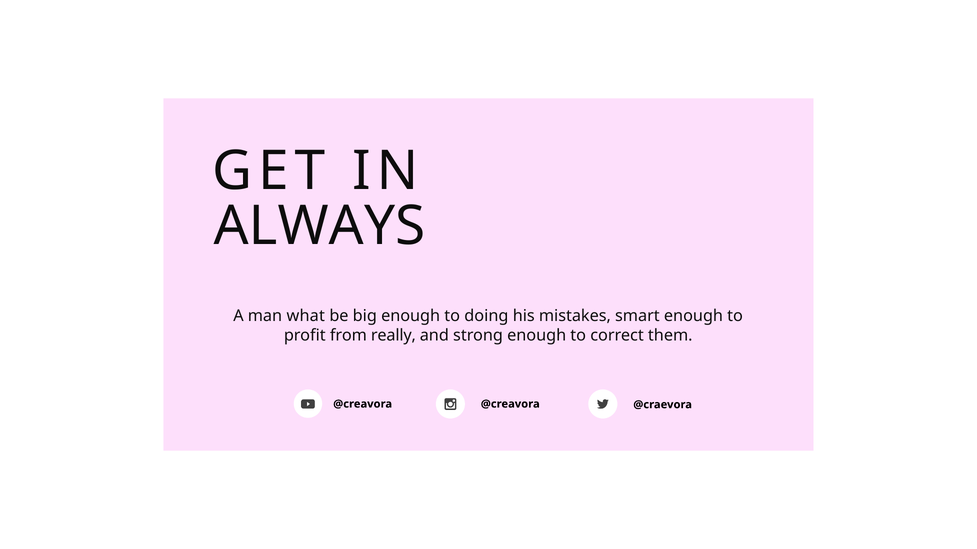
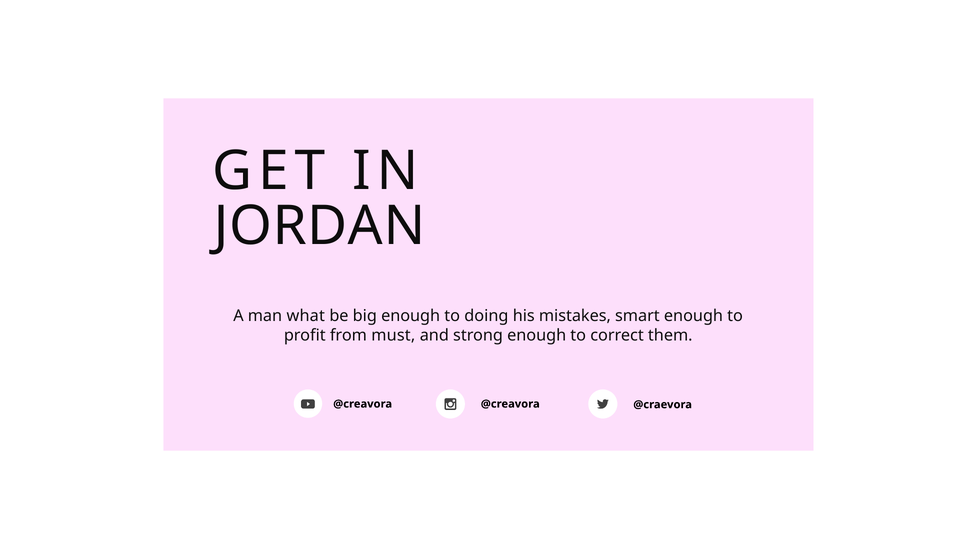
ALWAYS: ALWAYS -> JORDAN
really: really -> must
